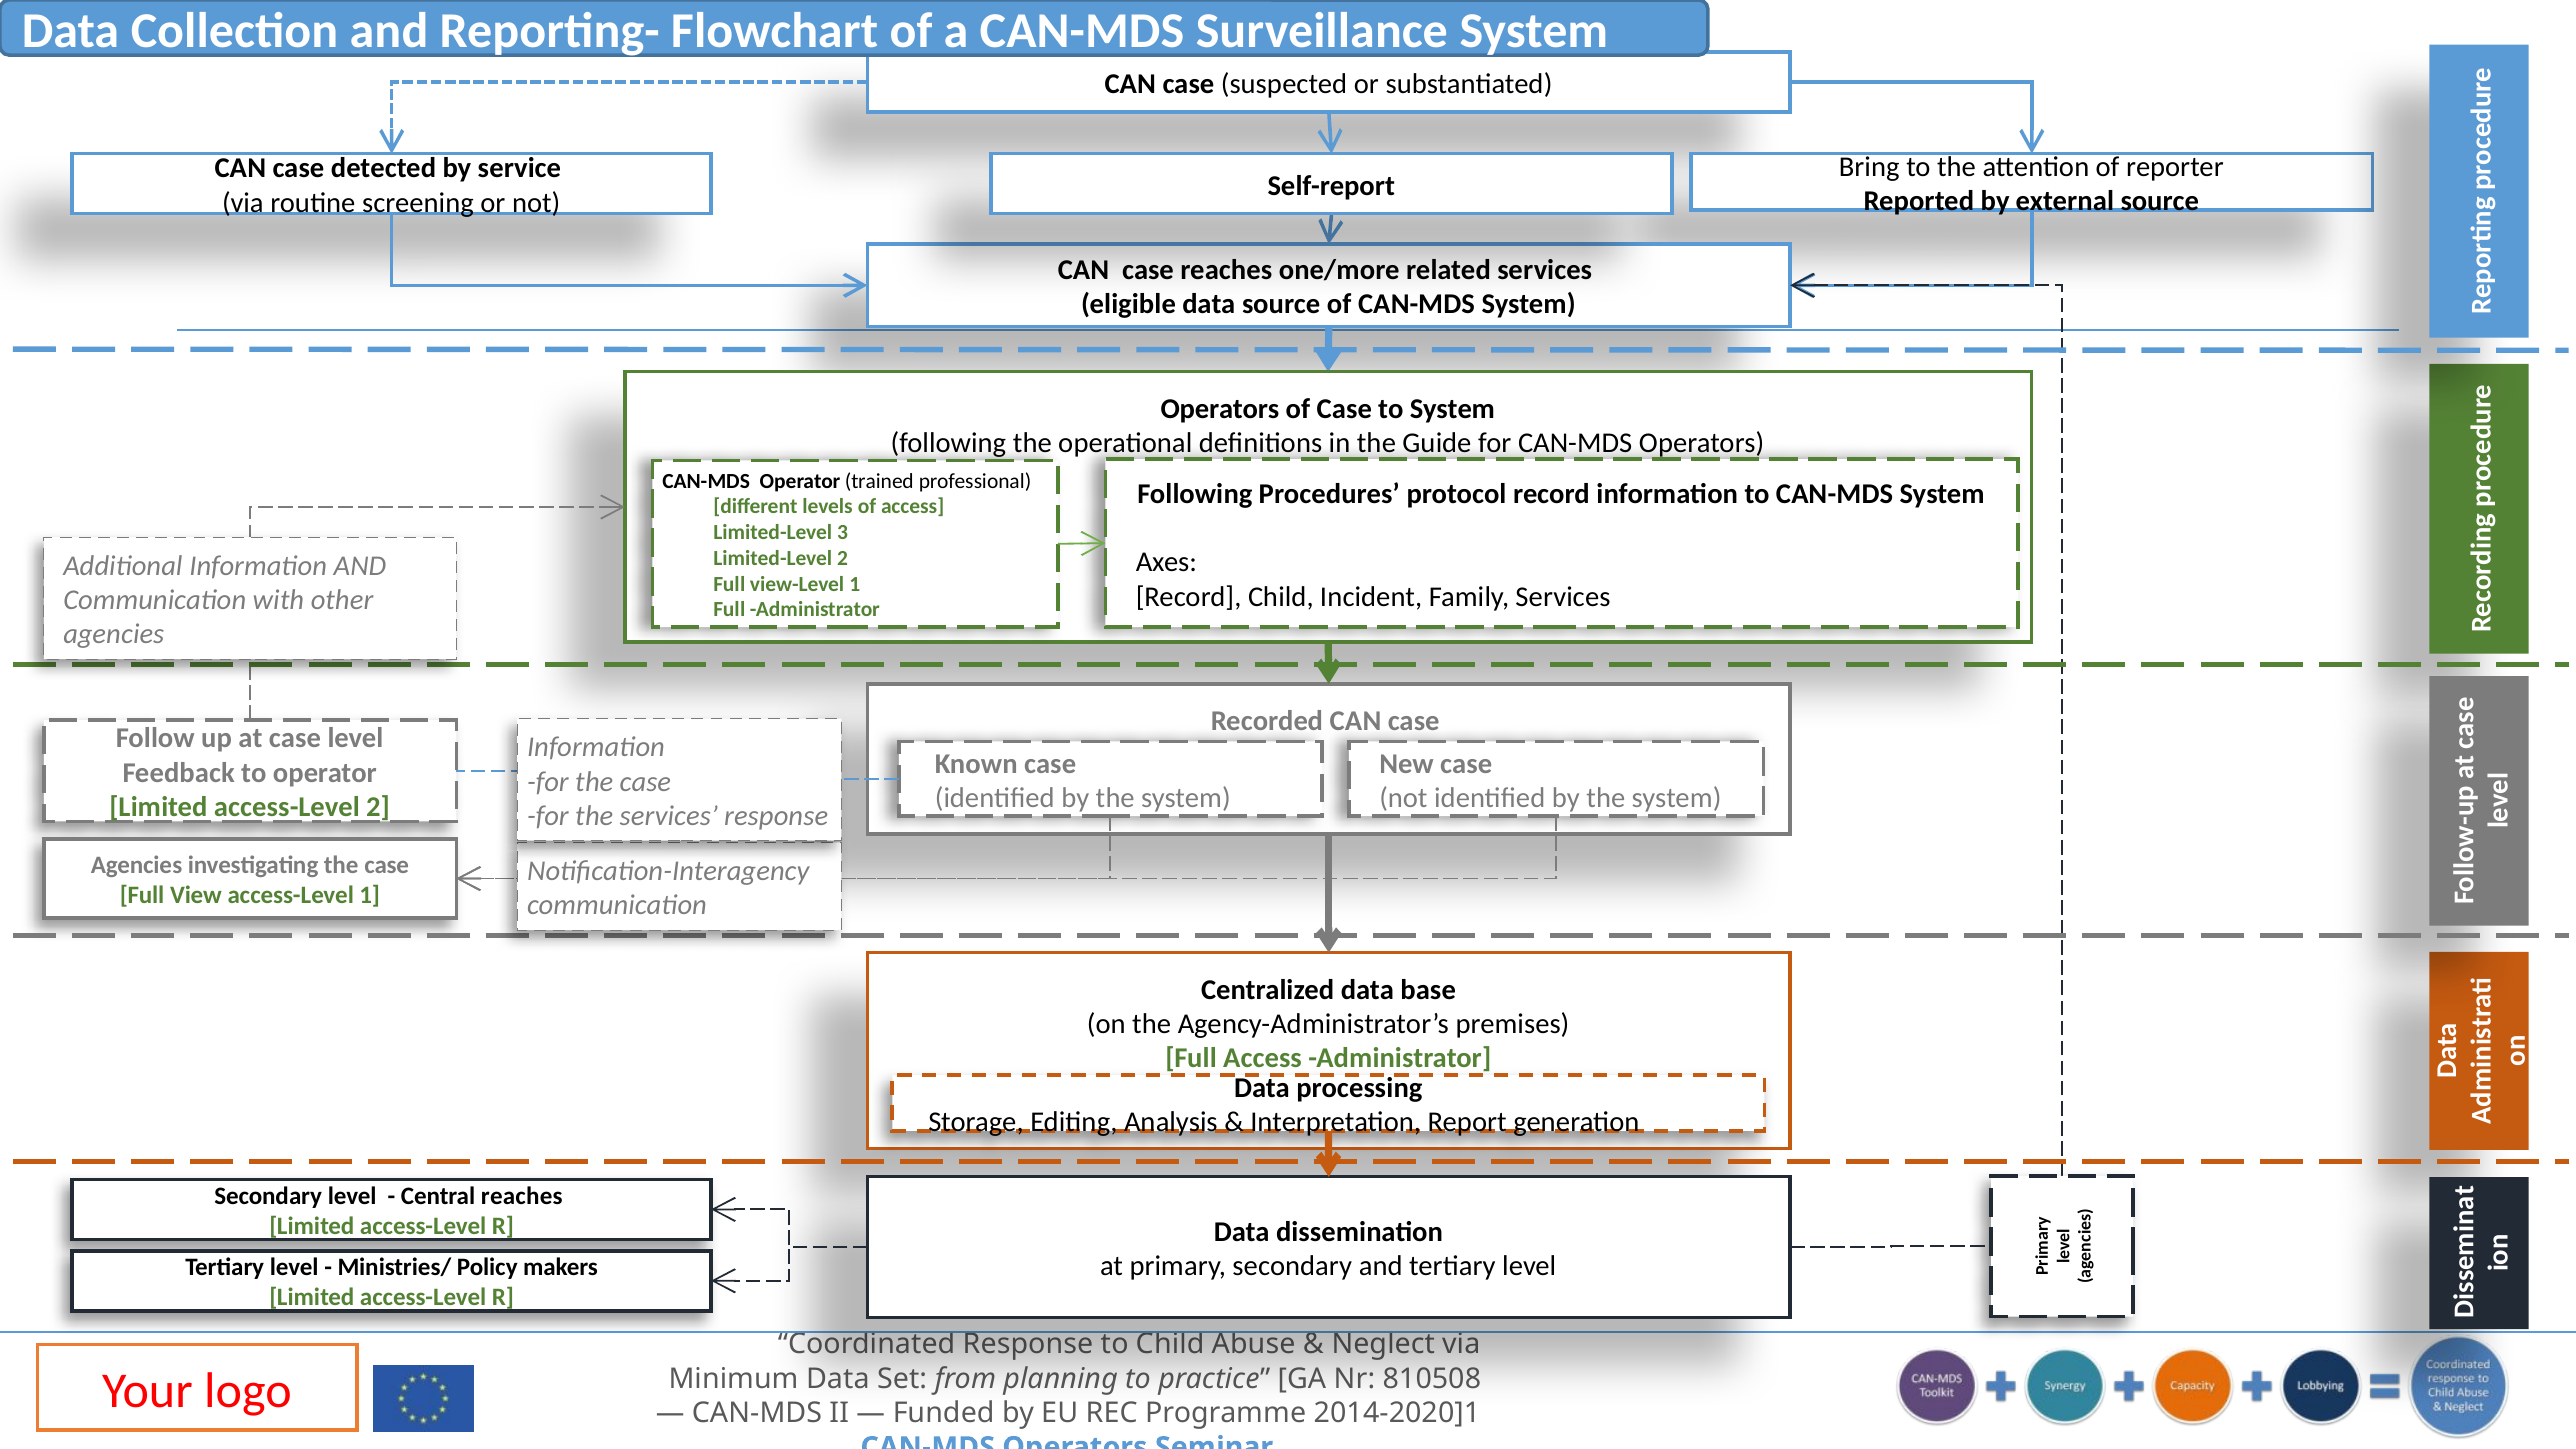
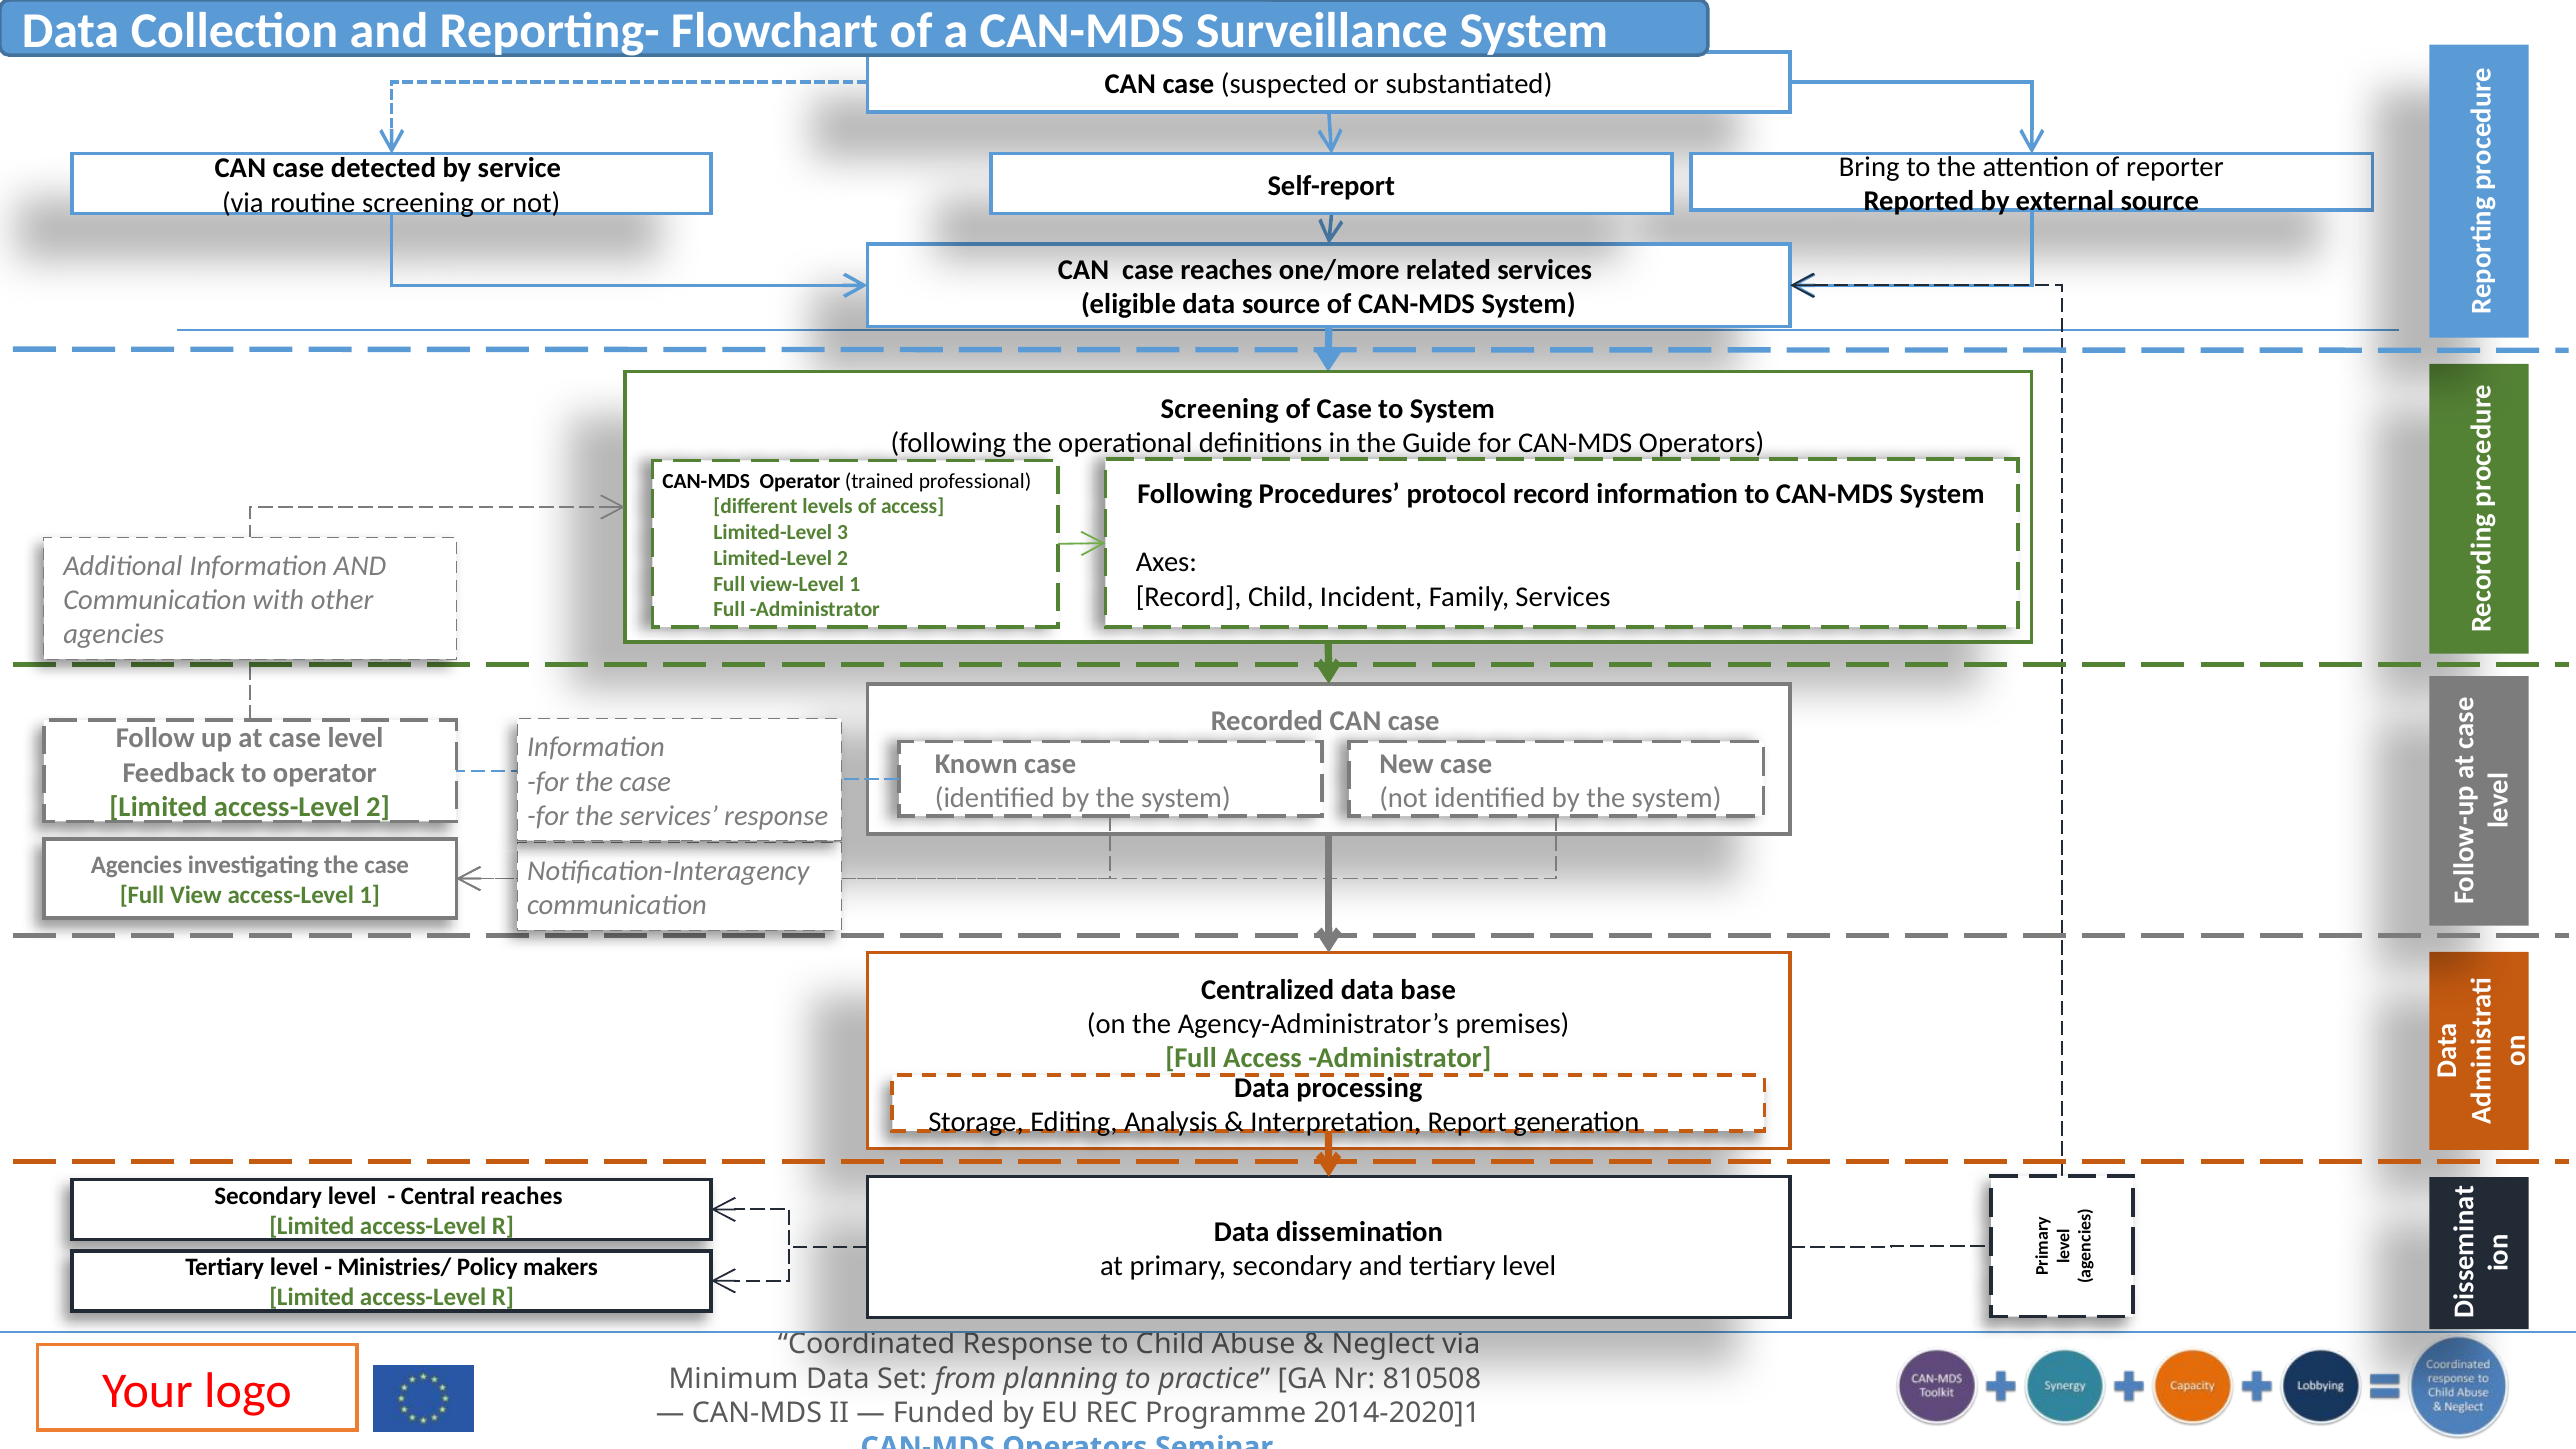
Operators at (1220, 409): Operators -> Screening
